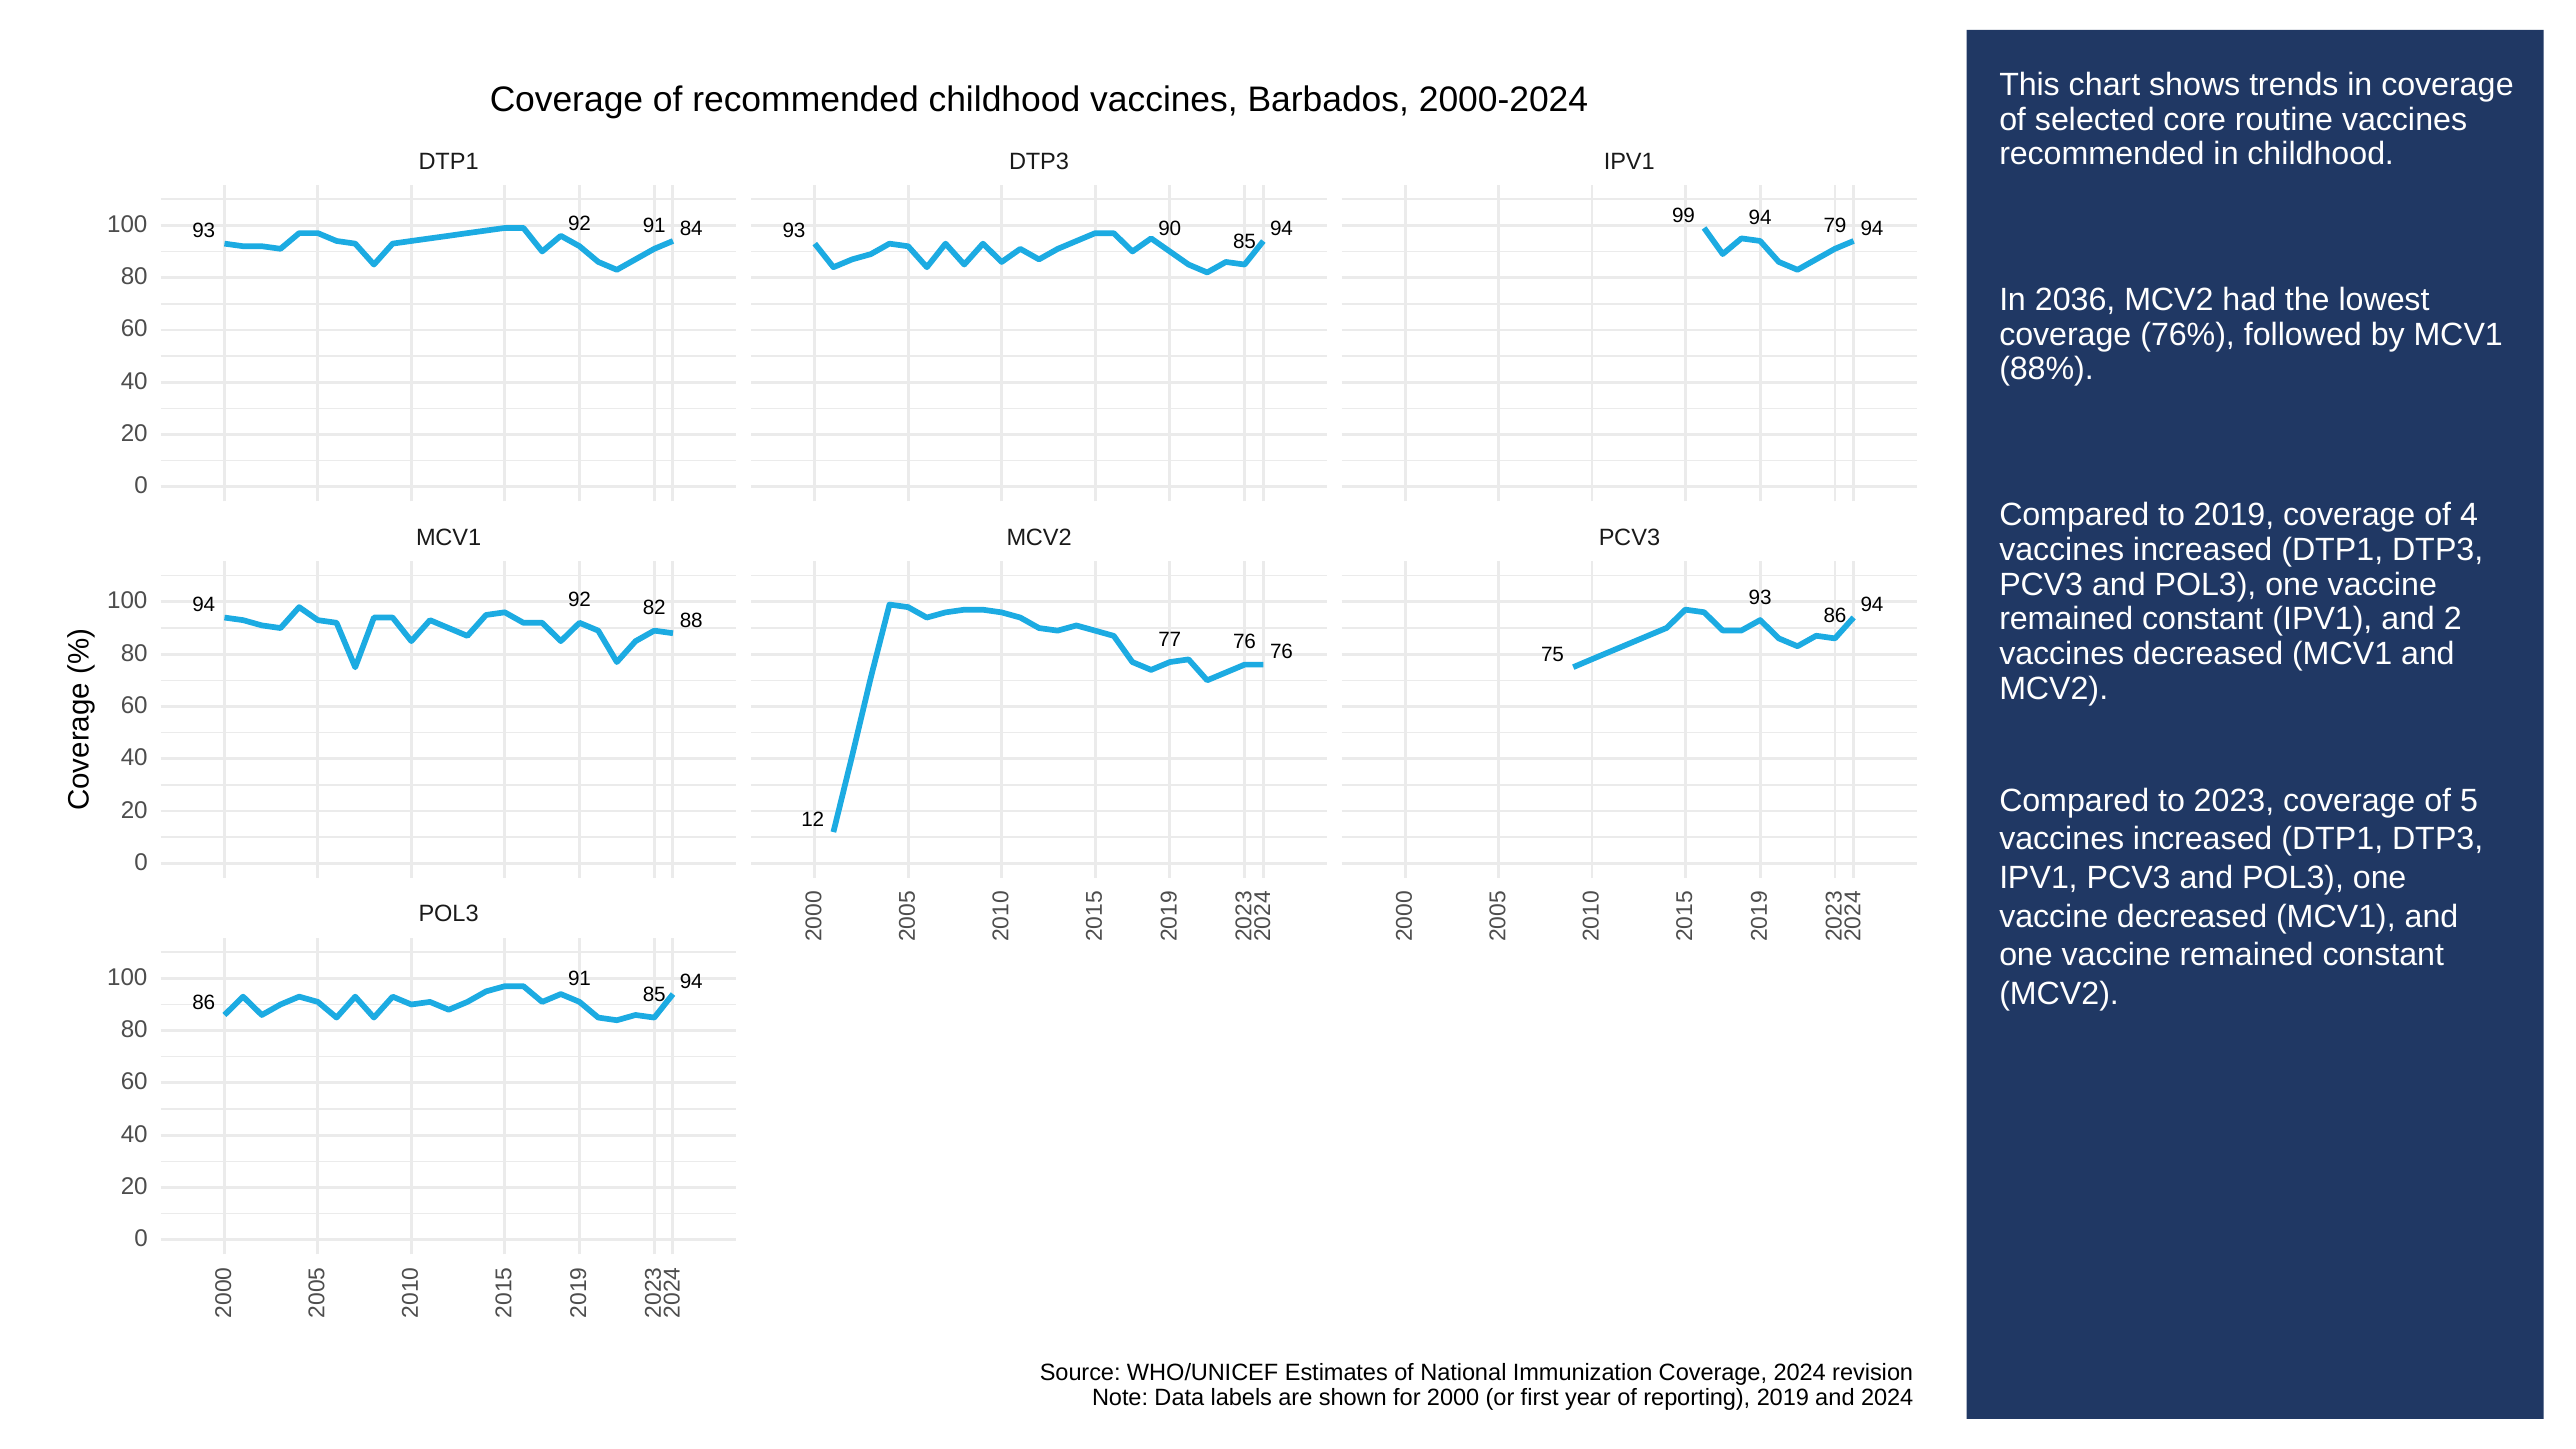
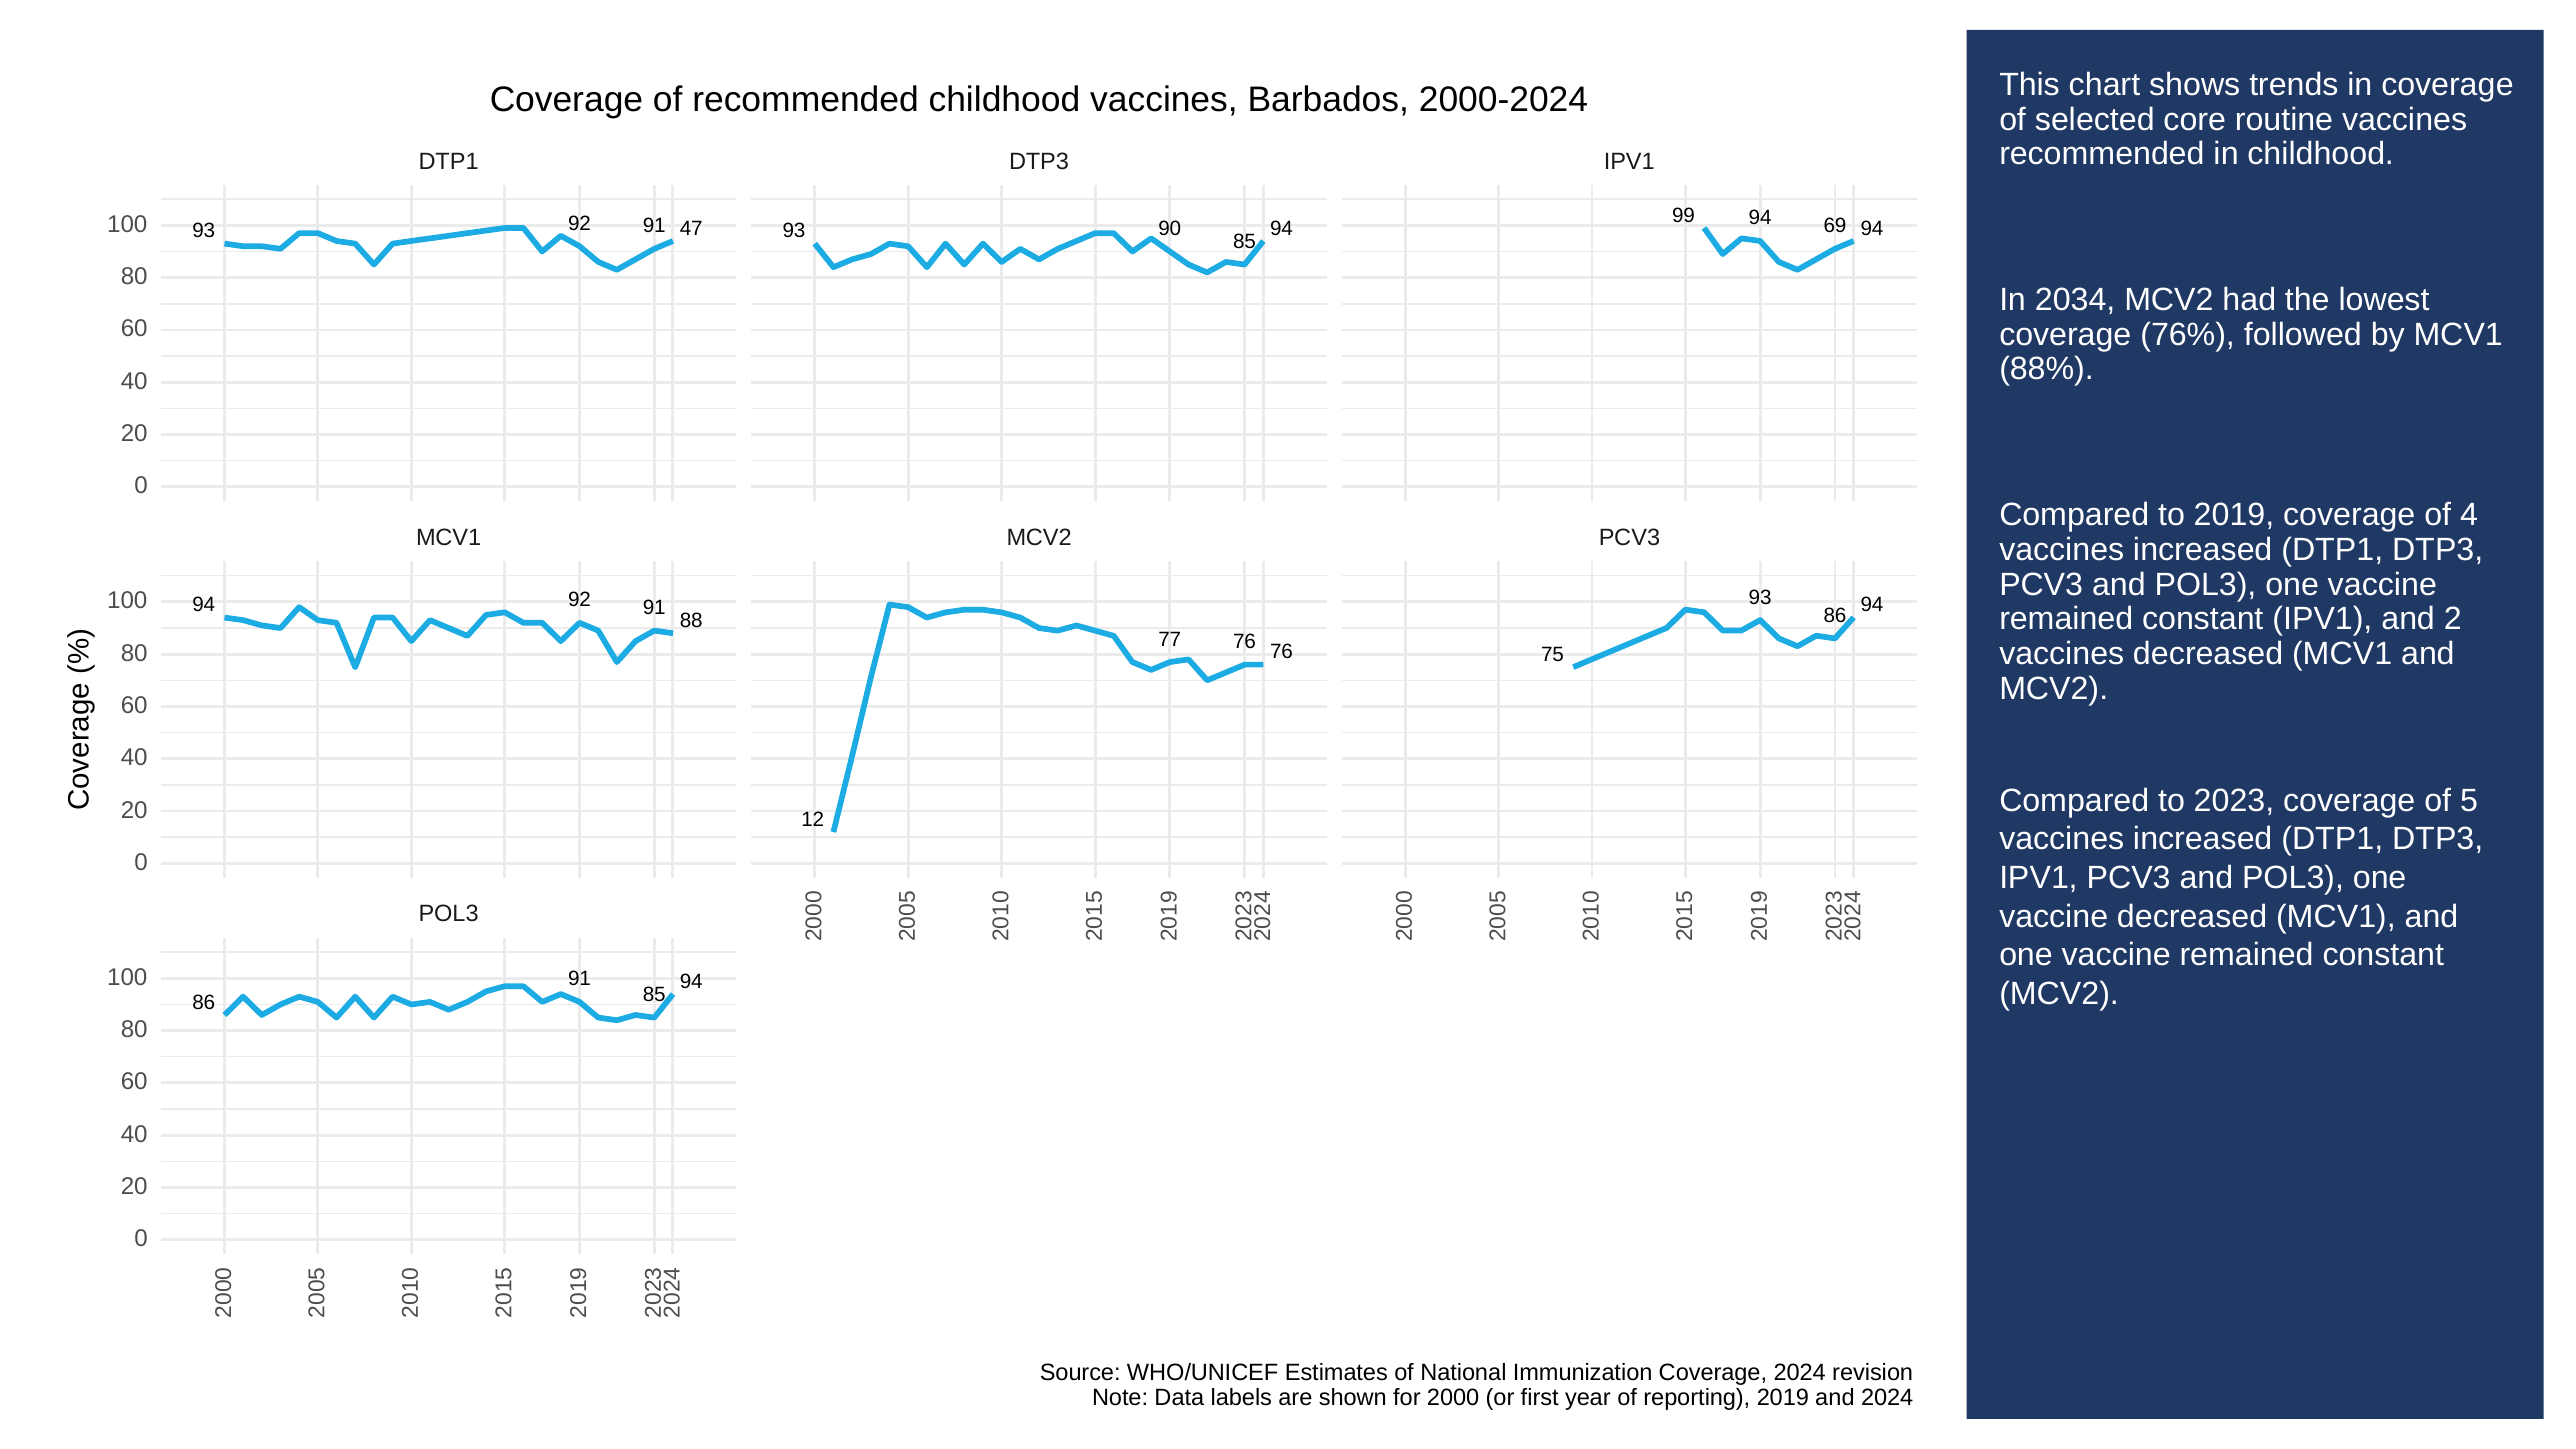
79: 79 -> 69
84: 84 -> 47
2036: 2036 -> 2034
82 at (654, 608): 82 -> 91
